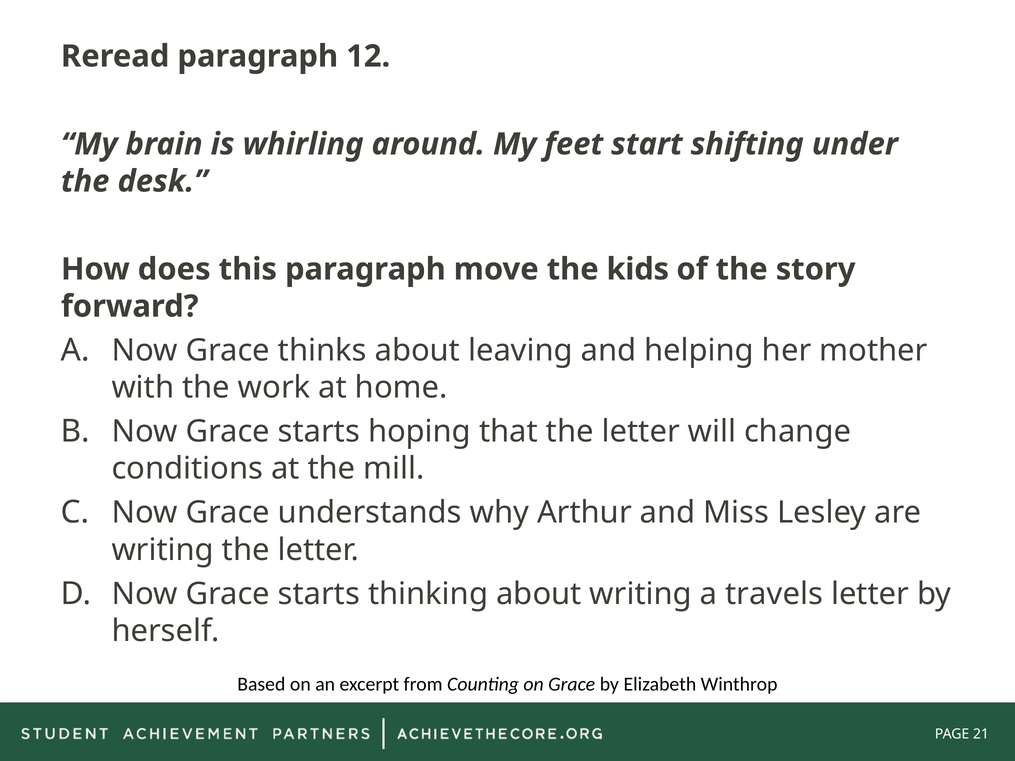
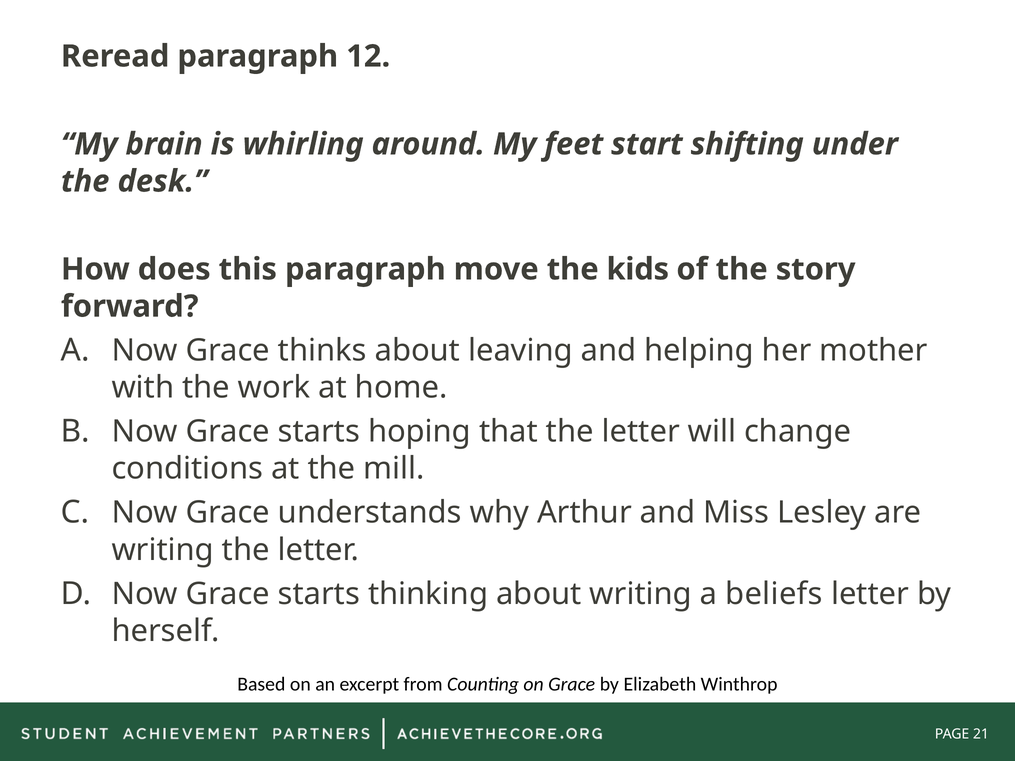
travels: travels -> beliefs
